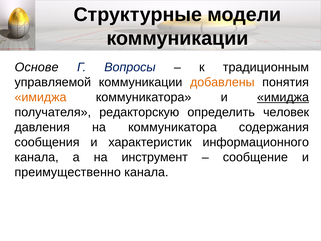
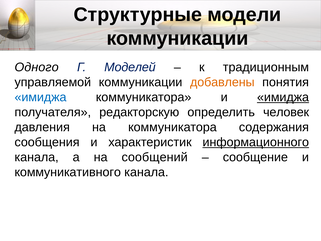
Основе: Основе -> Одного
Вопросы: Вопросы -> Моделей
имиджа at (40, 97) colour: orange -> blue
информационного underline: none -> present
инструмент: инструмент -> сообщений
преимущественно: преимущественно -> коммуникативного
